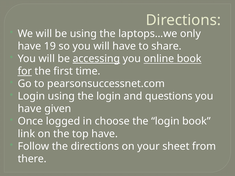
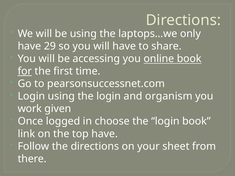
19: 19 -> 29
accessing underline: present -> none
questions: questions -> organism
have at (30, 109): have -> work
